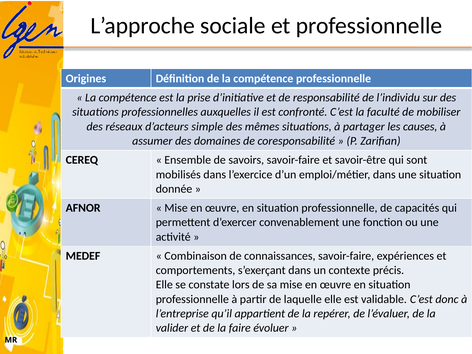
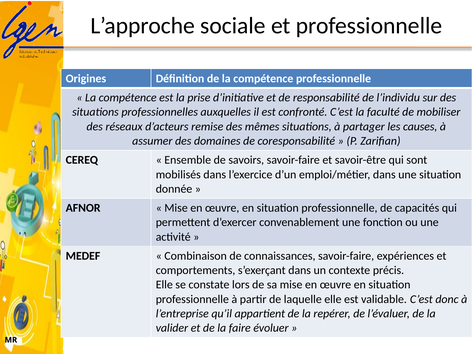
simple: simple -> remise
